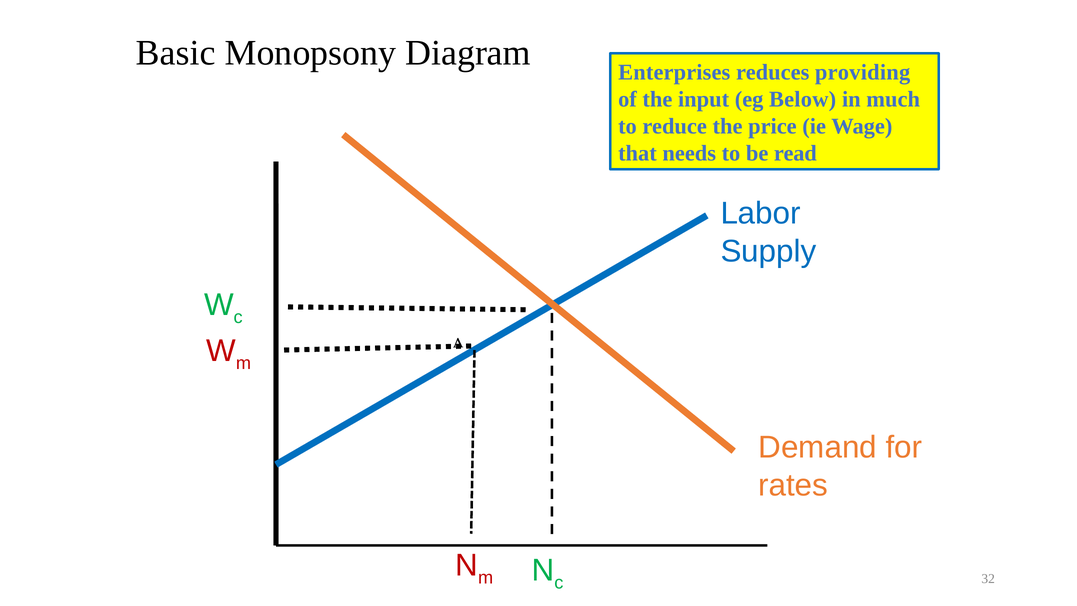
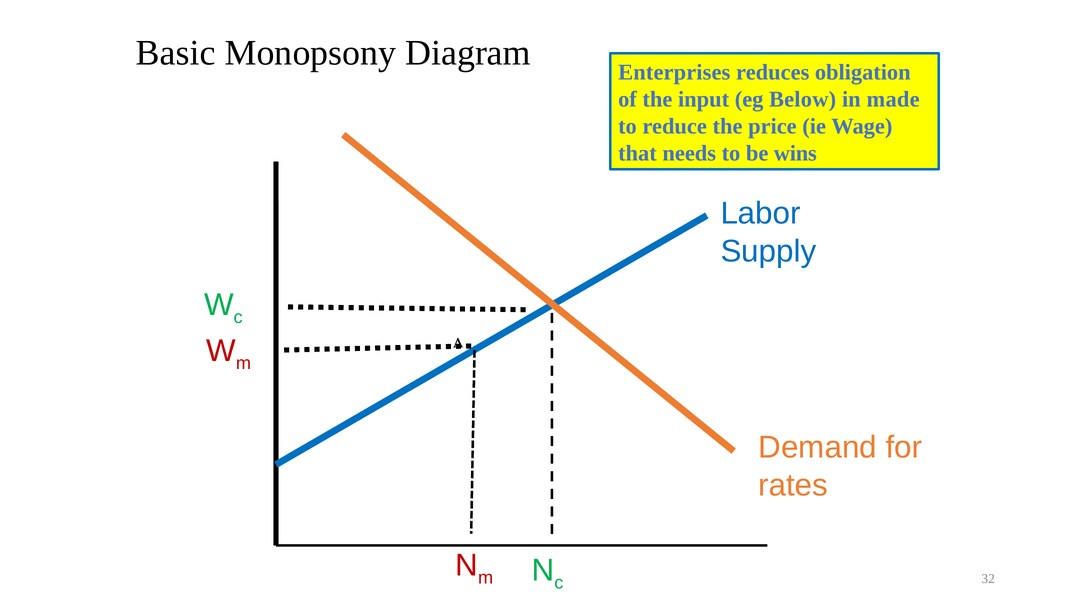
providing: providing -> obligation
much: much -> made
read: read -> wins
